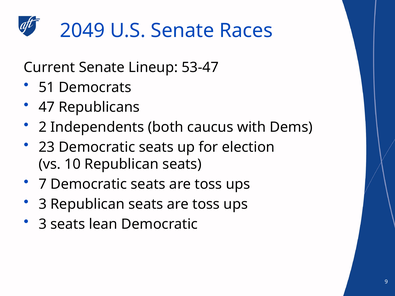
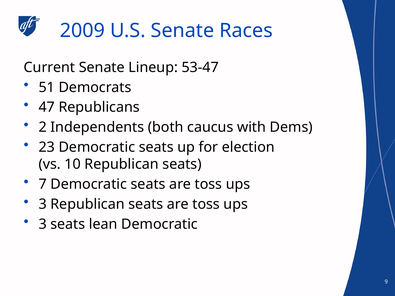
2049: 2049 -> 2009
